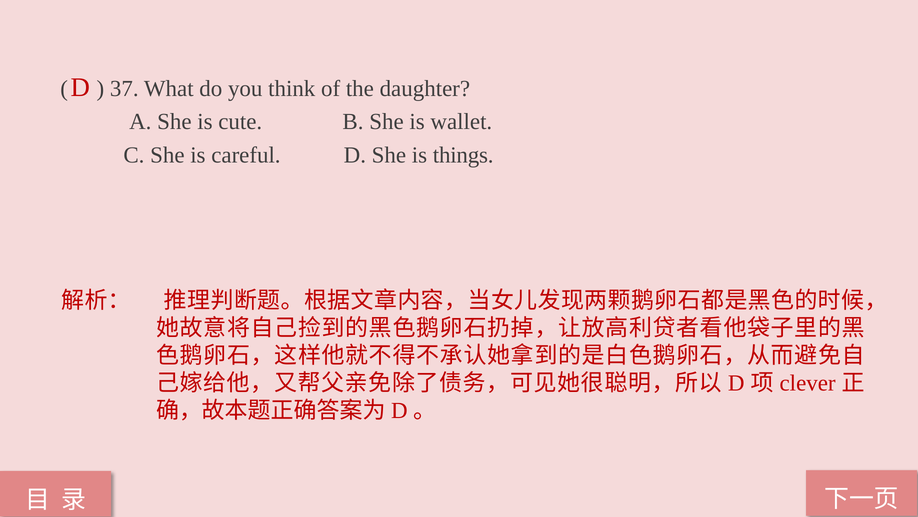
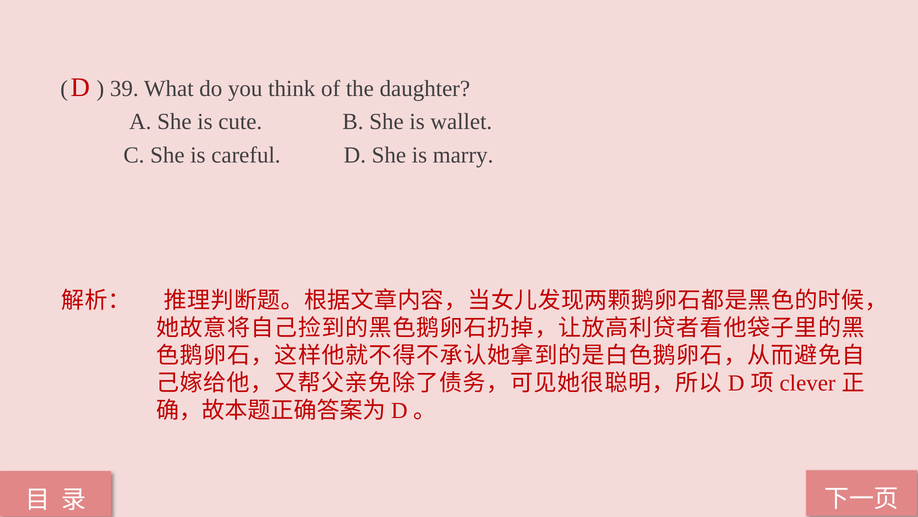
37: 37 -> 39
things: things -> marry
